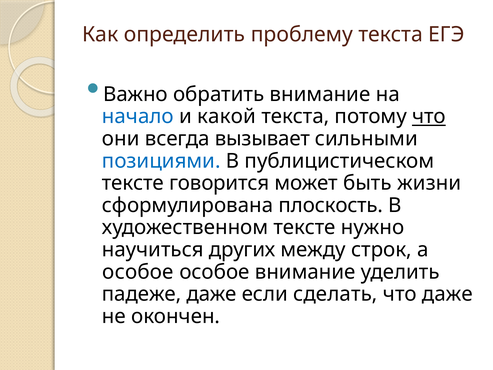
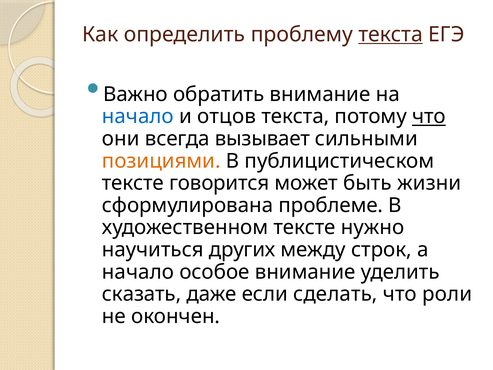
текста at (391, 34) underline: none -> present
какой: какой -> отцов
позициями colour: blue -> orange
плоскость: плоскость -> проблеме
особое at (138, 272): особое -> начало
падеже: падеже -> сказать
что даже: даже -> роли
